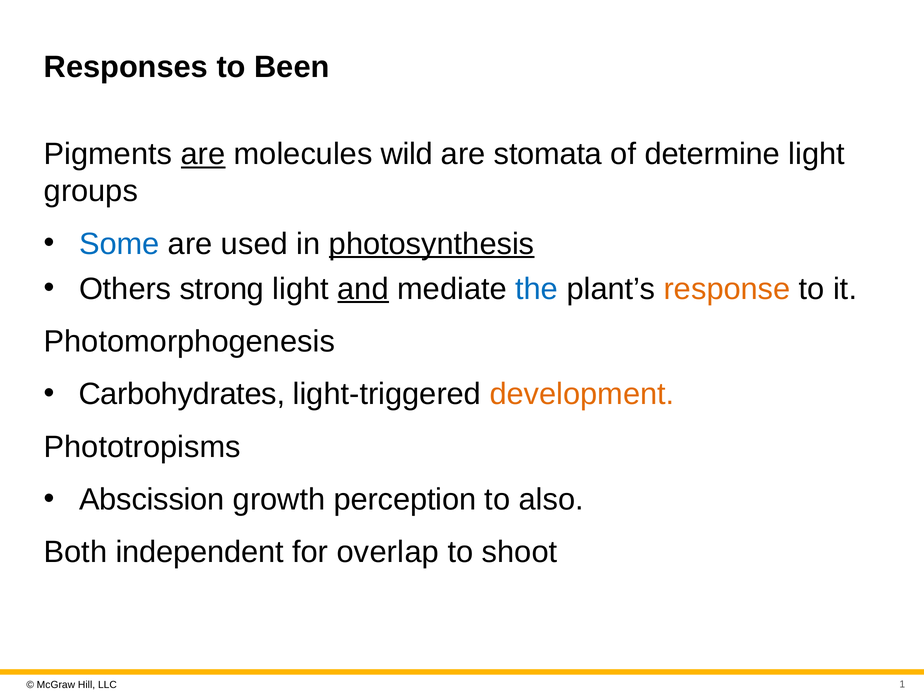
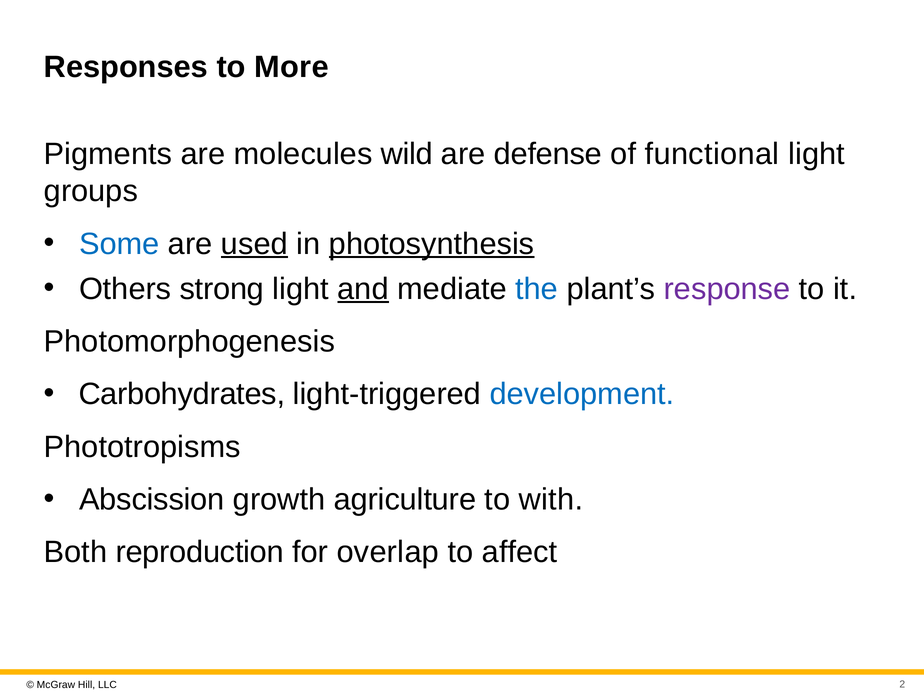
Been: Been -> More
are at (203, 154) underline: present -> none
stomata: stomata -> defense
determine: determine -> functional
used underline: none -> present
response colour: orange -> purple
development colour: orange -> blue
perception: perception -> agriculture
also: also -> with
independent: independent -> reproduction
shoot: shoot -> affect
1: 1 -> 2
